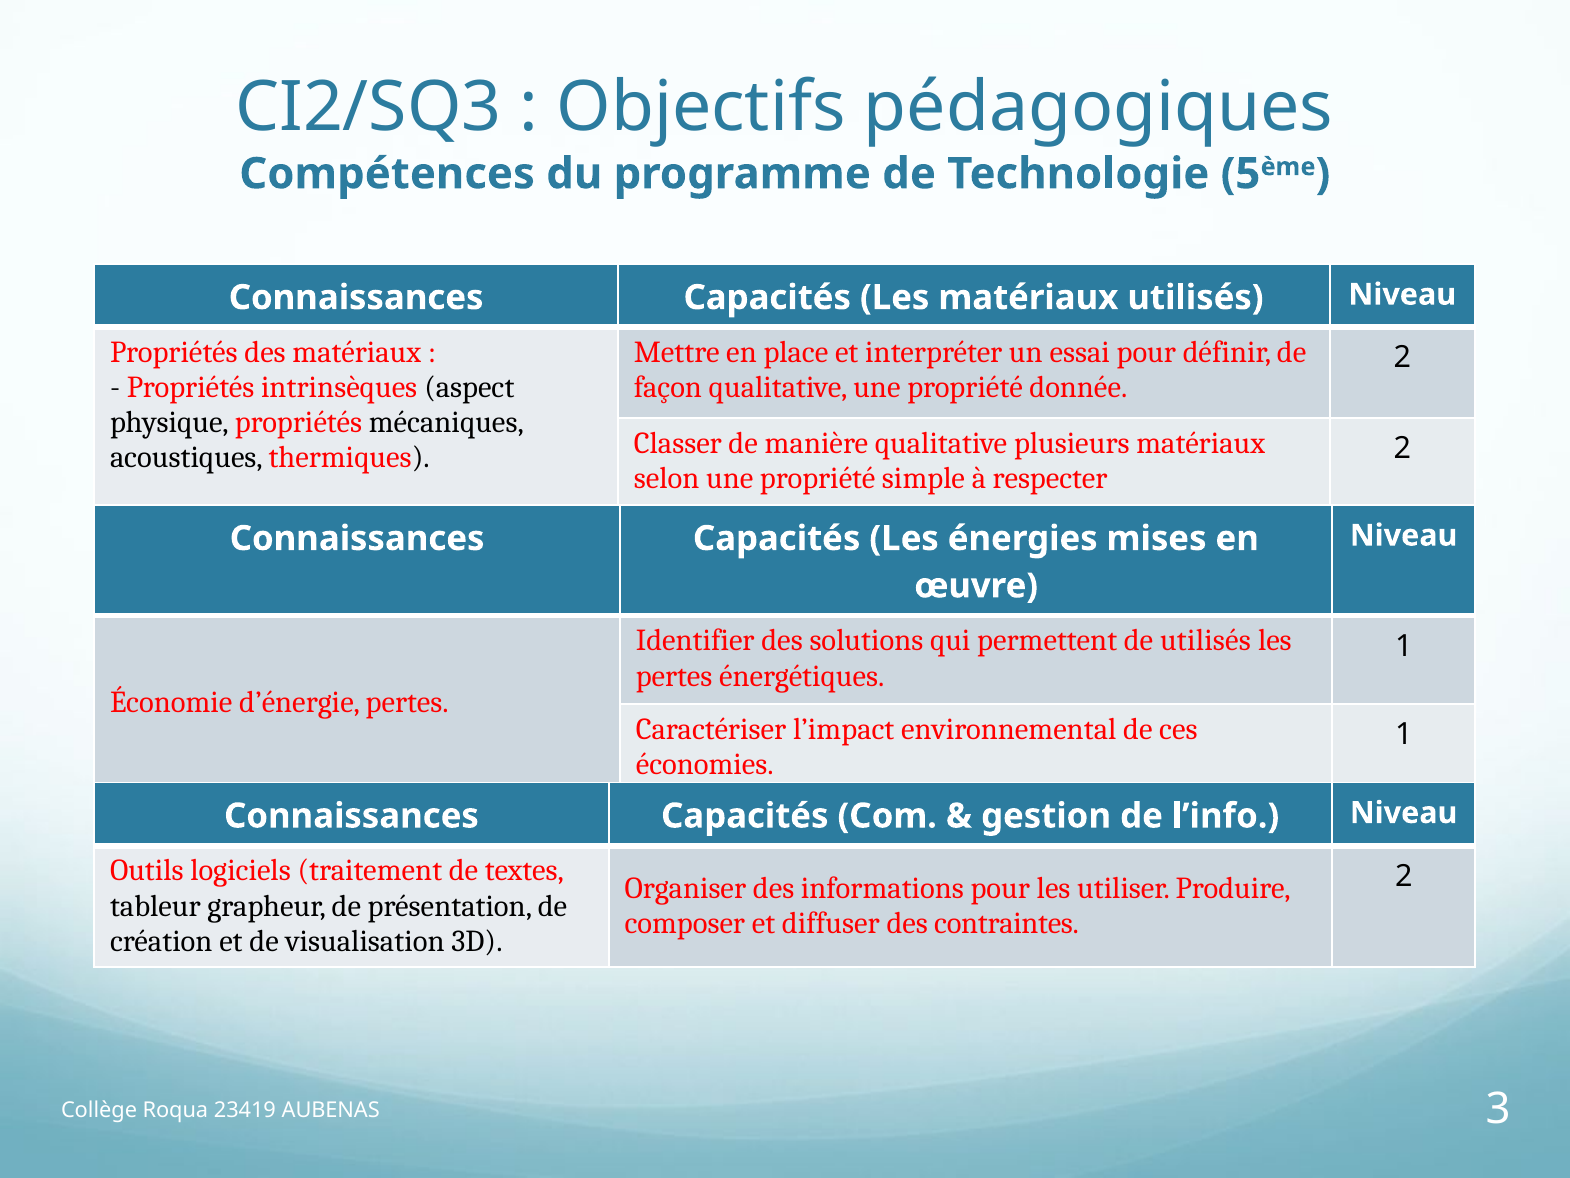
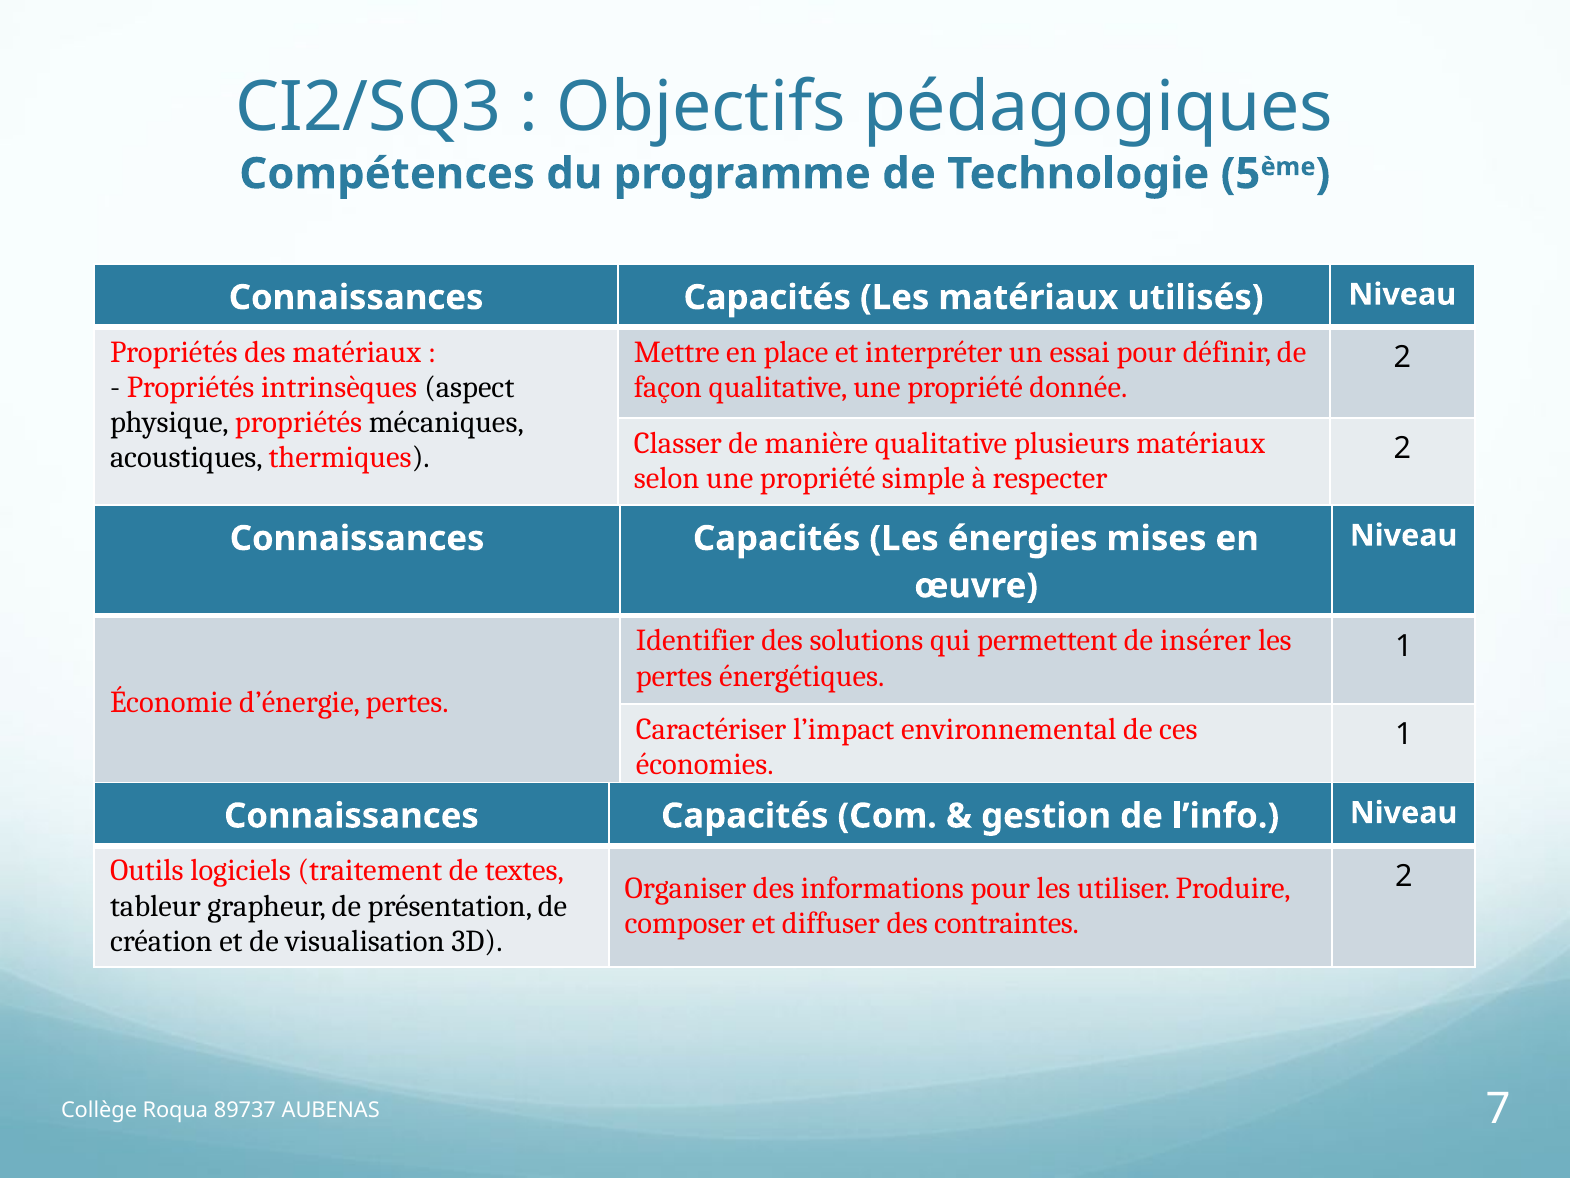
de utilisés: utilisés -> insérer
23419: 23419 -> 89737
3: 3 -> 7
